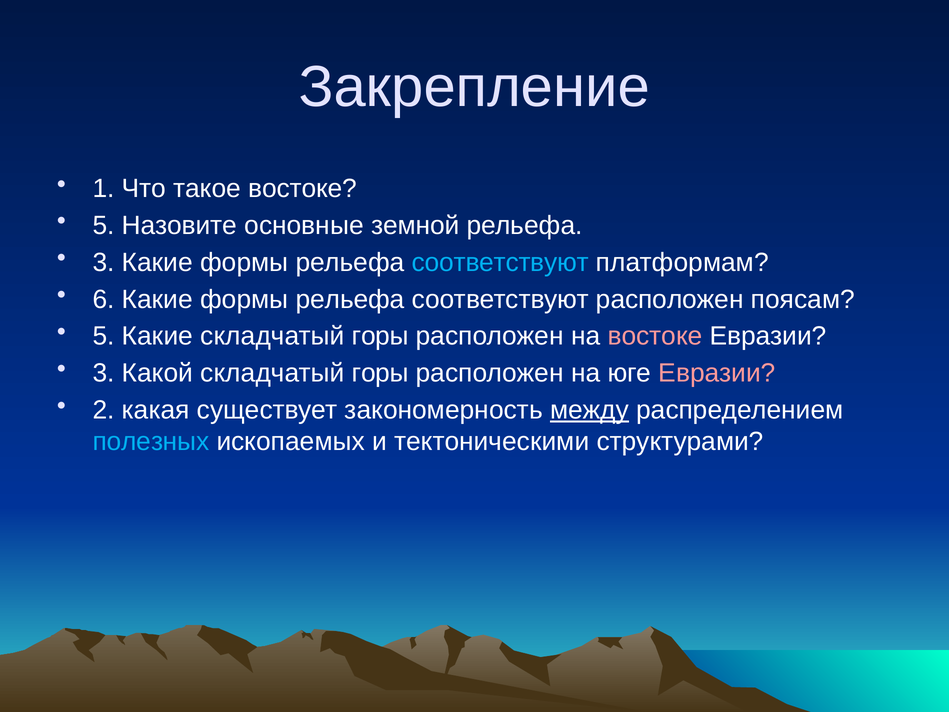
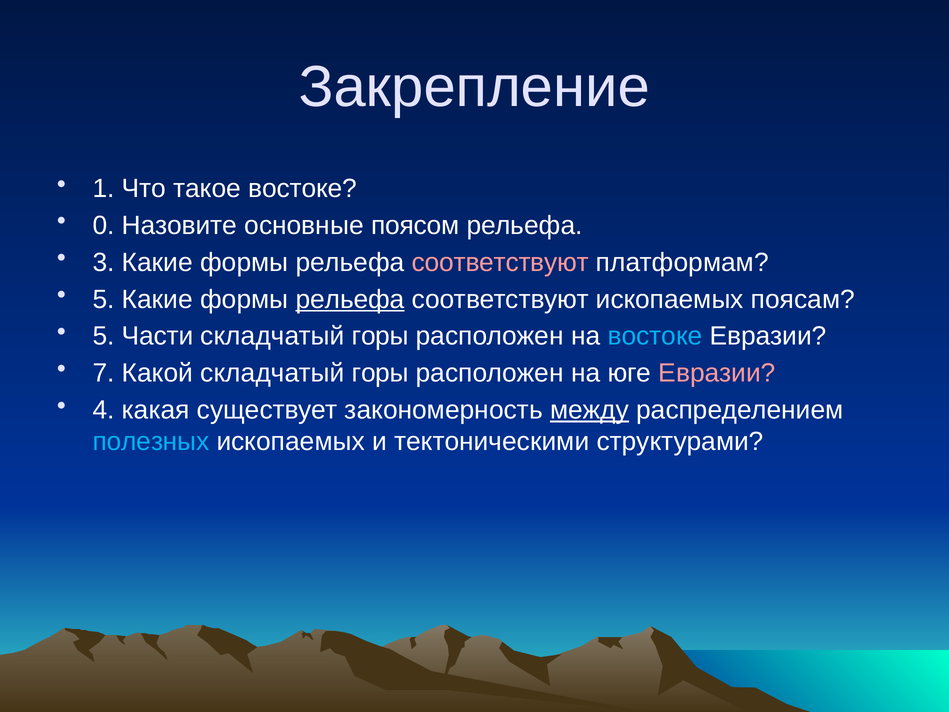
5 at (103, 225): 5 -> 0
земной: земной -> поясом
соответствуют at (500, 262) colour: light blue -> pink
6 at (103, 299): 6 -> 5
рельефа at (350, 299) underline: none -> present
соответствуют расположен: расположен -> ископаемых
5 Какие: Какие -> Части
востоке at (655, 336) colour: pink -> light blue
3 at (103, 373): 3 -> 7
2: 2 -> 4
